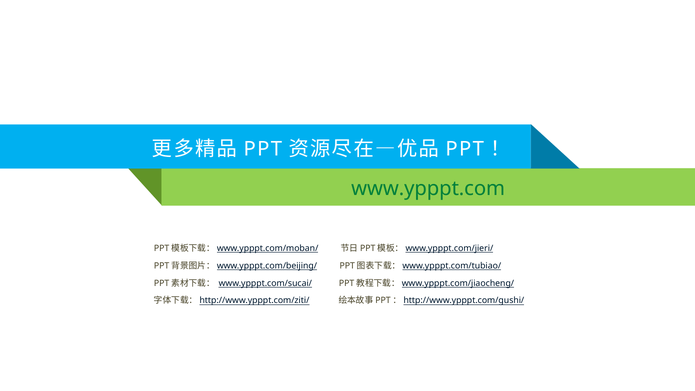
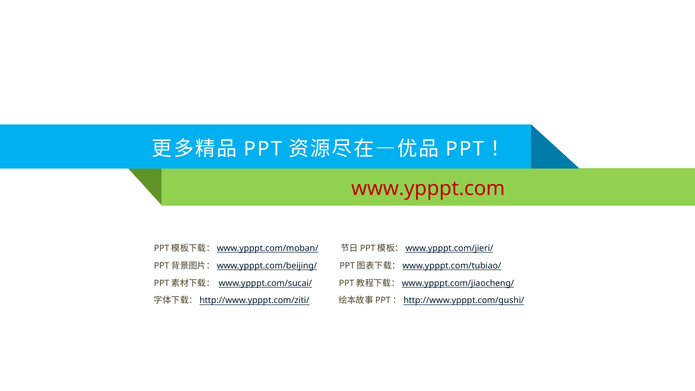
www.ypppt.com colour: green -> red
